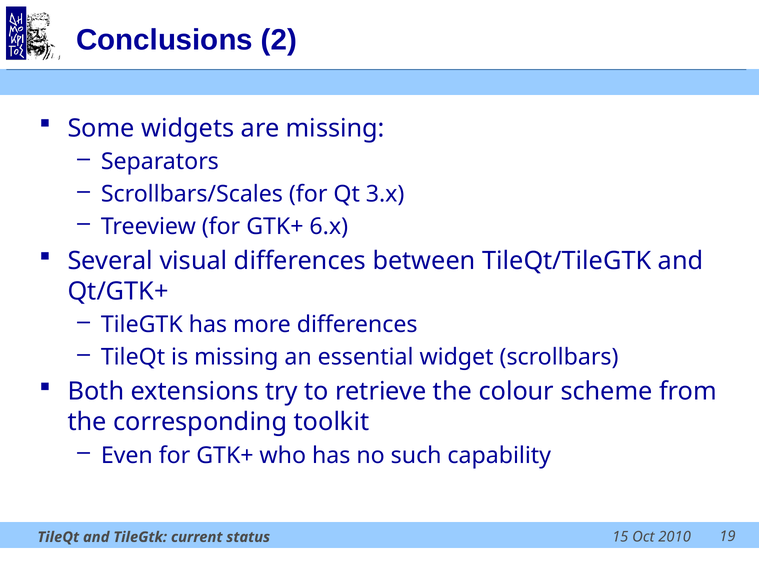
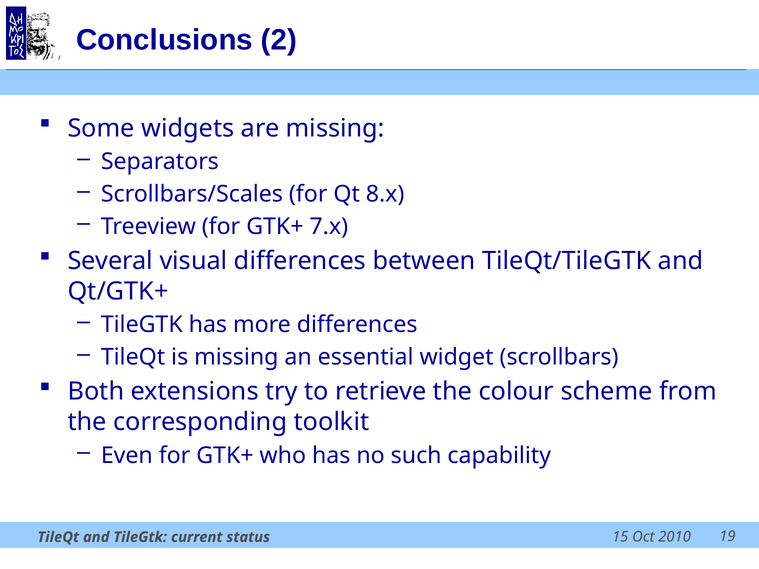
3.x: 3.x -> 8.x
6.x: 6.x -> 7.x
